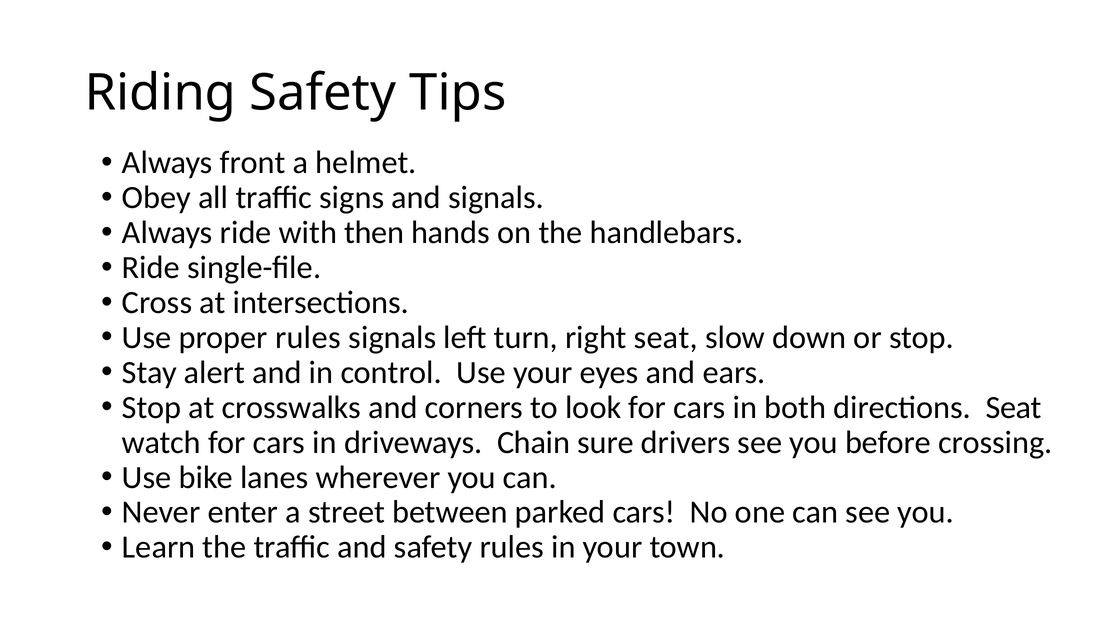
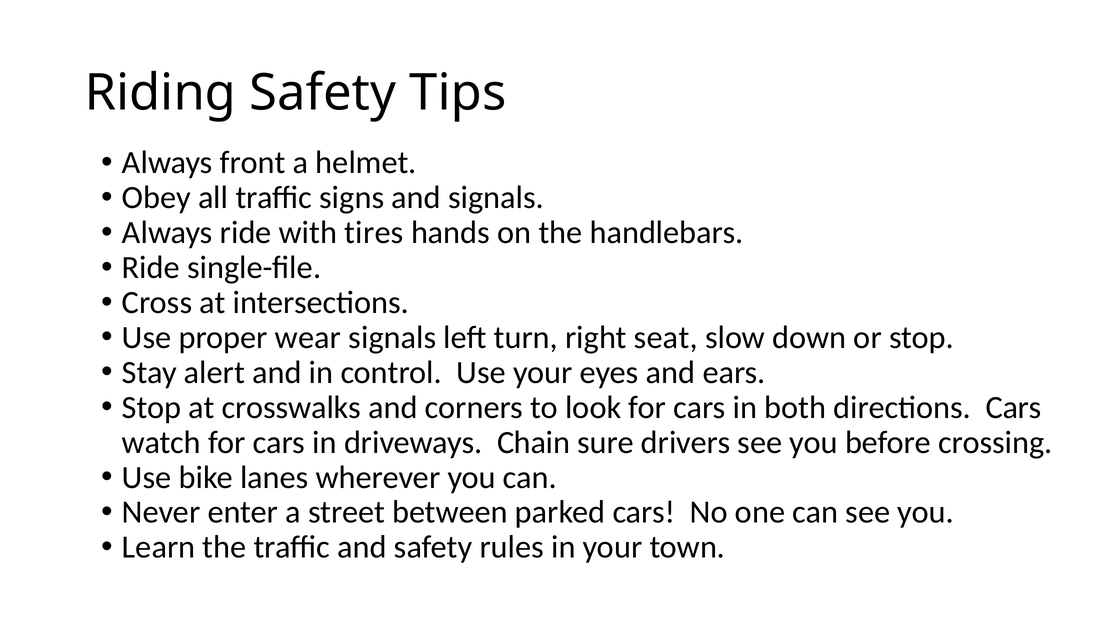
then: then -> tires
proper rules: rules -> wear
directions Seat: Seat -> Cars
